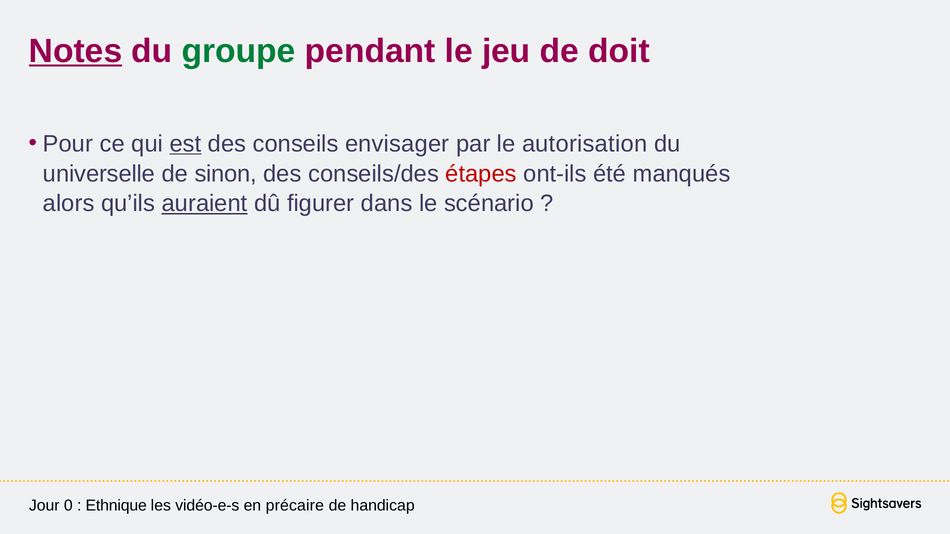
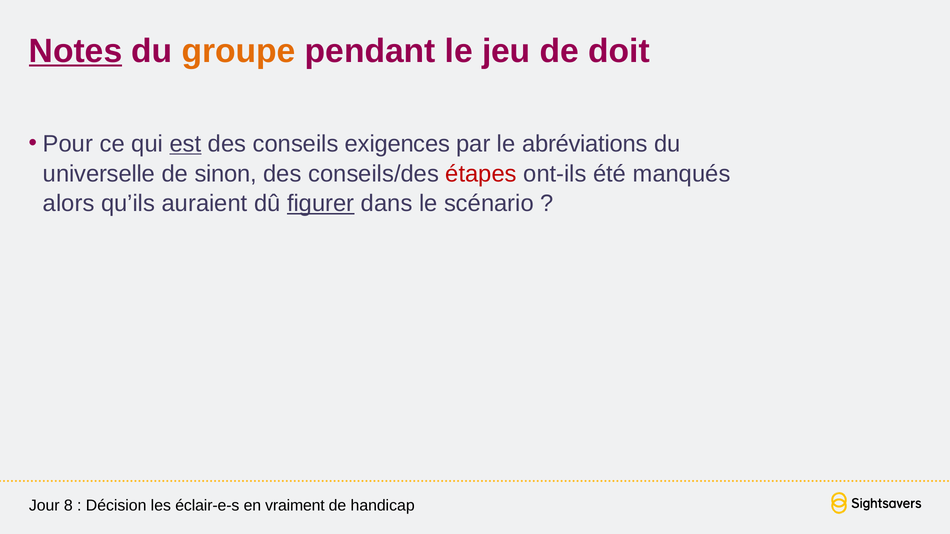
groupe colour: green -> orange
envisager: envisager -> exigences
autorisation: autorisation -> abréviations
auraient underline: present -> none
figurer underline: none -> present
0: 0 -> 8
Ethnique: Ethnique -> Décision
vidéo-e-s: vidéo-e-s -> éclair-e-s
précaire: précaire -> vraiment
